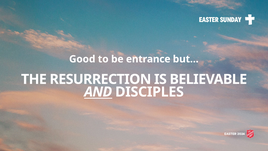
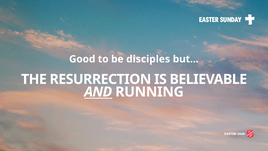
entrance: entrance -> disciples
DISCIPLES: DISCIPLES -> RUNNING
